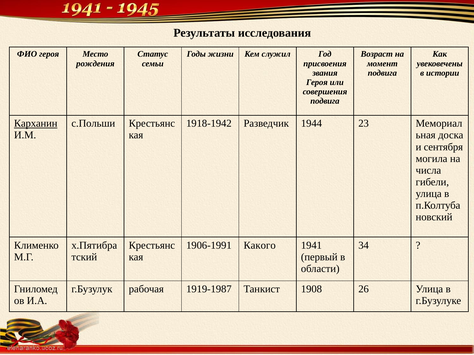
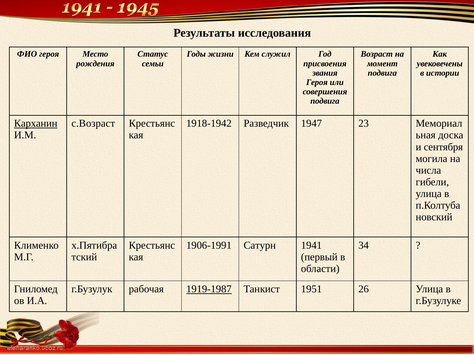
с.Польши: с.Польши -> с.Возраст
1944: 1944 -> 1947
Какого: Какого -> Сатурн
1919-1987 underline: none -> present
1908: 1908 -> 1951
